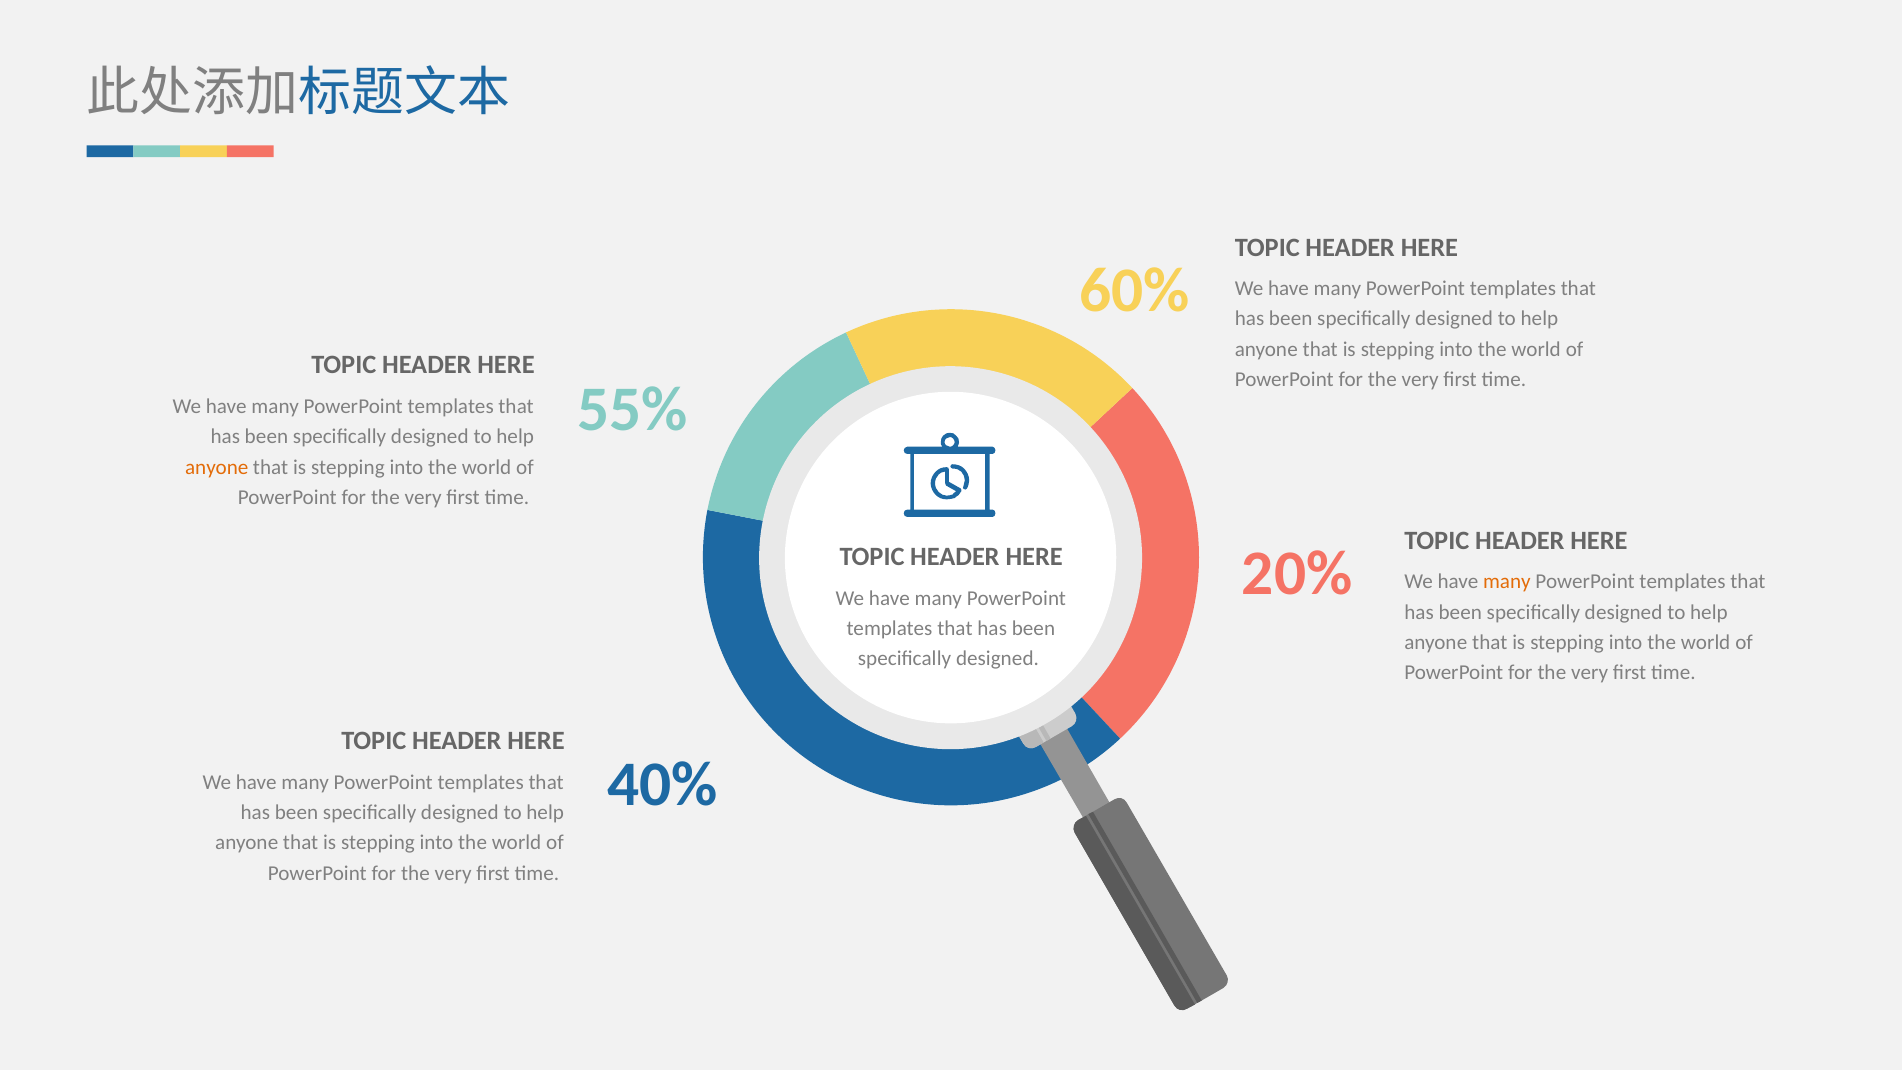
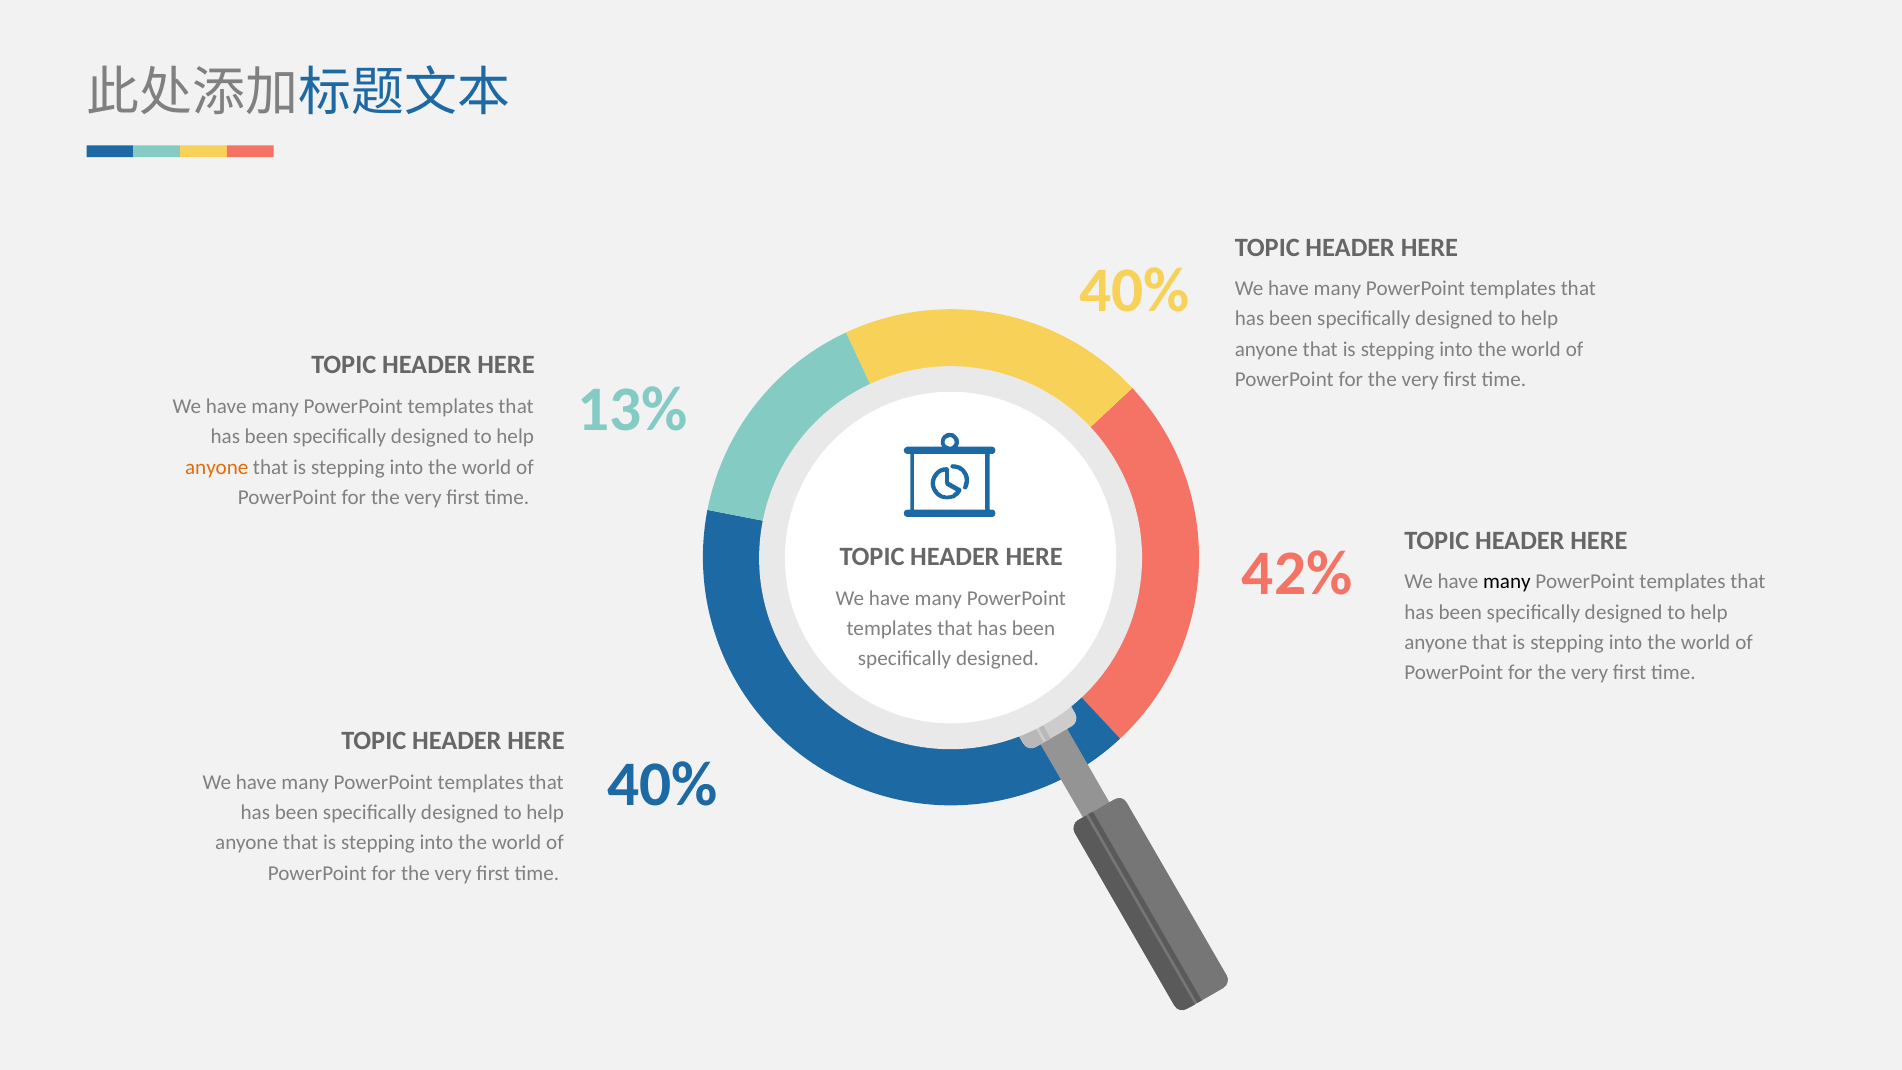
60% at (1134, 291): 60% -> 40%
55%: 55% -> 13%
20%: 20% -> 42%
many at (1507, 582) colour: orange -> black
